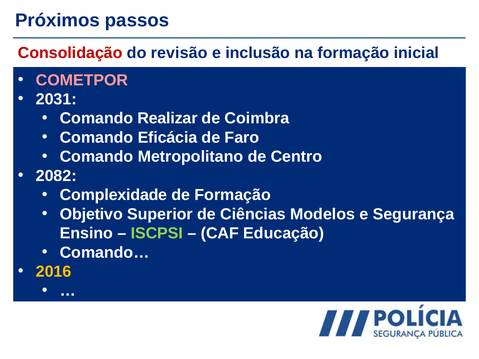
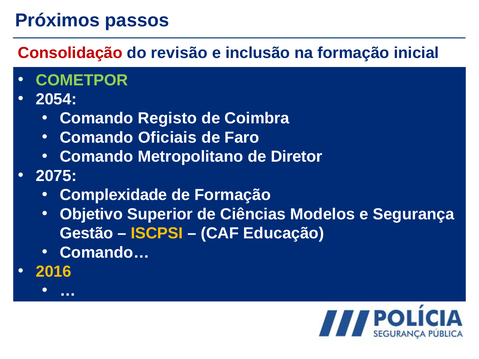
COMETPOR colour: pink -> light green
2031: 2031 -> 2054
Realizar: Realizar -> Registo
Eficácia: Eficácia -> Oficiais
Centro: Centro -> Diretor
2082: 2082 -> 2075
Ensino: Ensino -> Gestão
ISCPSI colour: light green -> yellow
